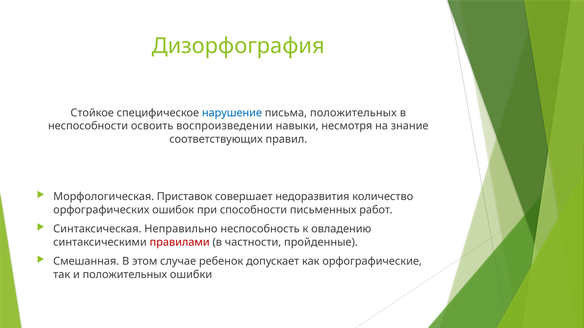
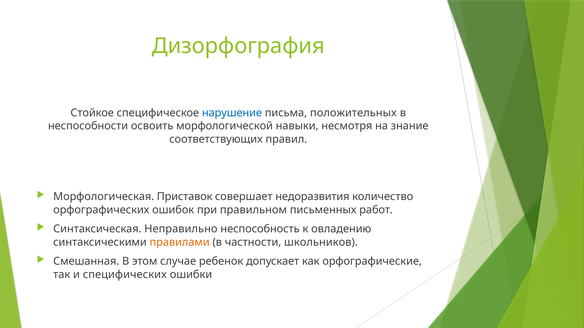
воспроизведении: воспроизведении -> морфологической
способности: способности -> правильном
правилами colour: red -> orange
пройденные: пройденные -> школьников
и положительных: положительных -> специфических
